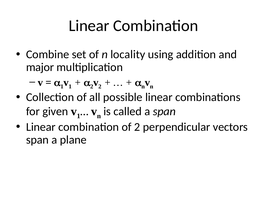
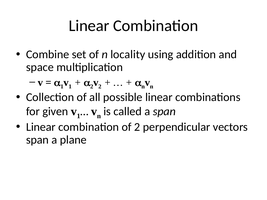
major: major -> space
